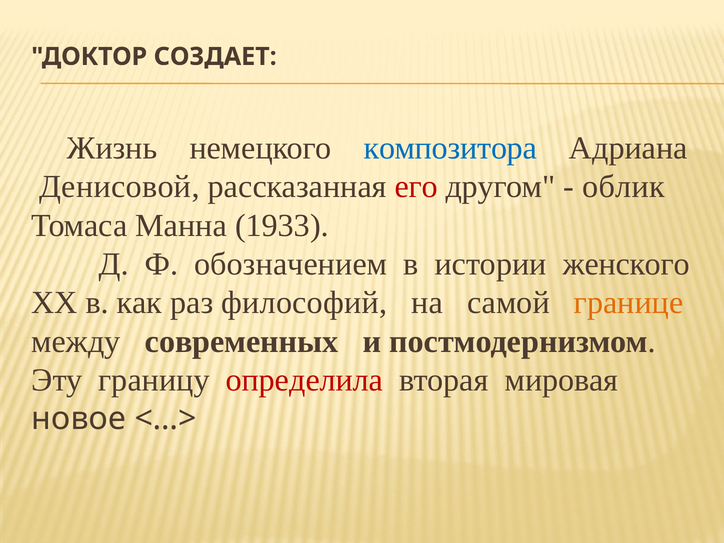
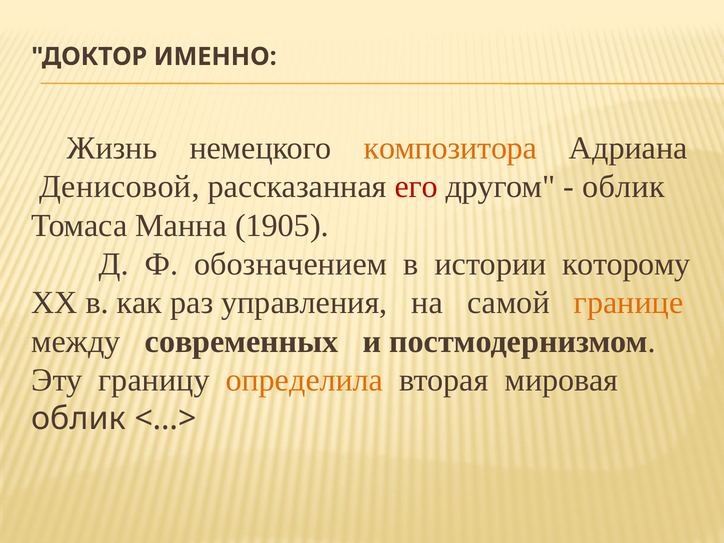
СОЗДАЕТ: СОЗДАЕТ -> ИМЕННО
композитора colour: blue -> orange
1933: 1933 -> 1905
женского: женского -> которому
философий: философий -> управления
определила colour: red -> orange
новое at (79, 419): новое -> облик
